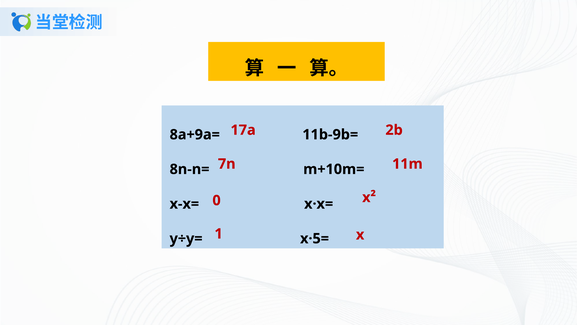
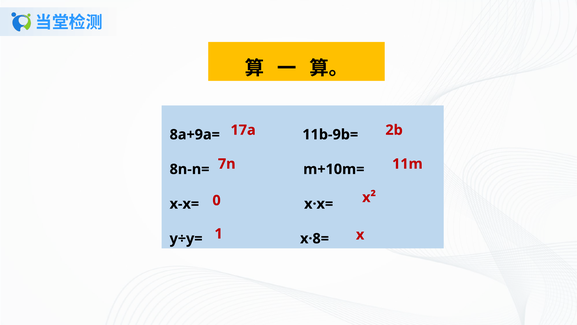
x·5=: x·5= -> x·8=
